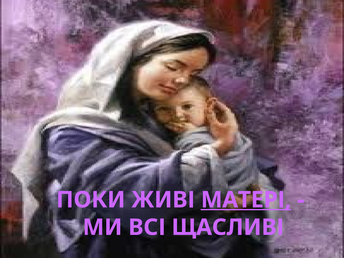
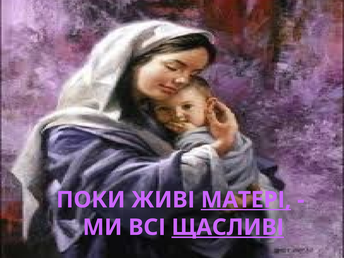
ЩАСЛИВІ underline: none -> present
